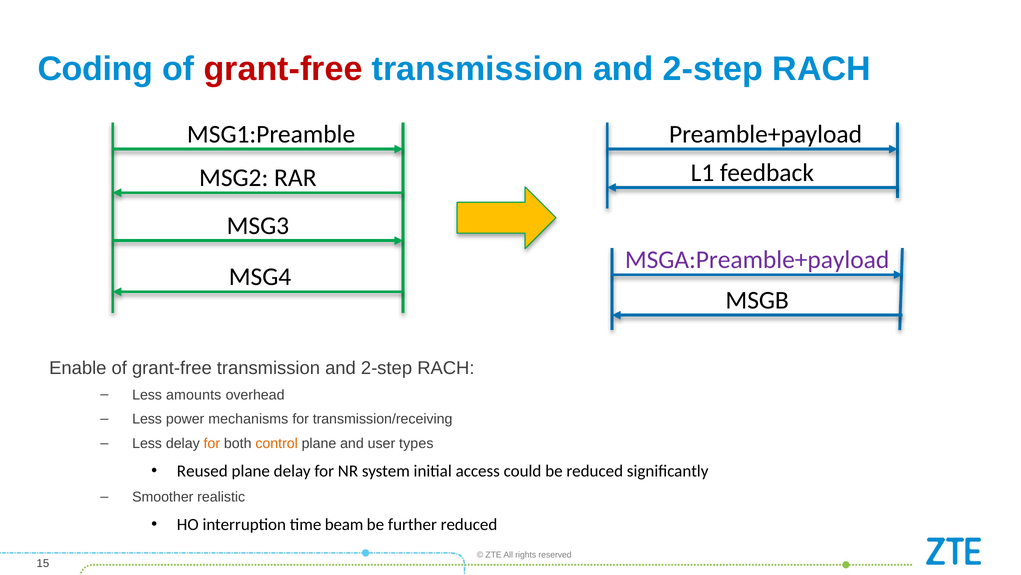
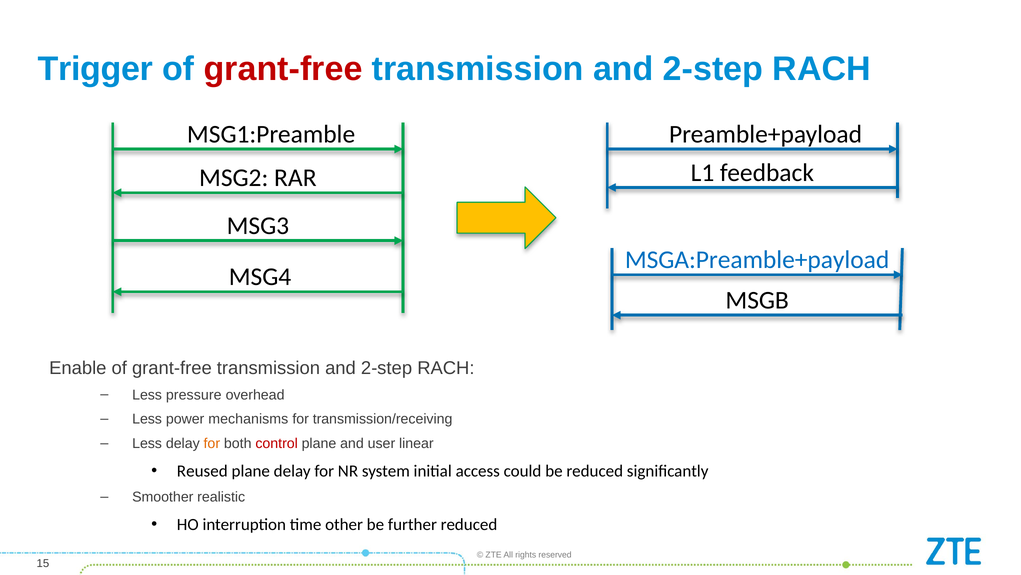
Coding: Coding -> Trigger
MSGA:Preamble+payload colour: purple -> blue
amounts: amounts -> pressure
control colour: orange -> red
types: types -> linear
beam: beam -> other
